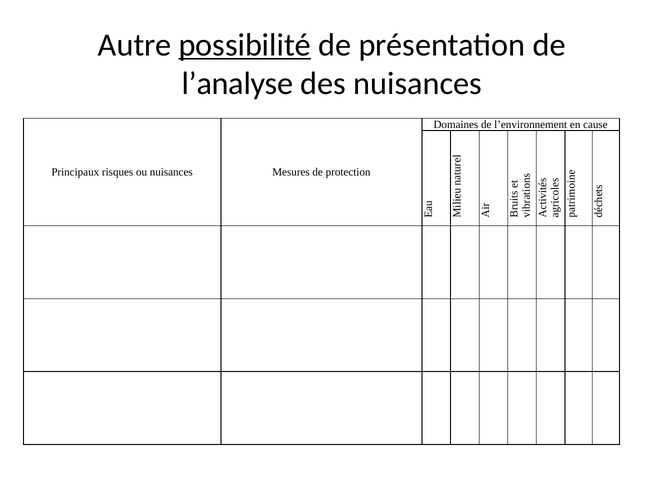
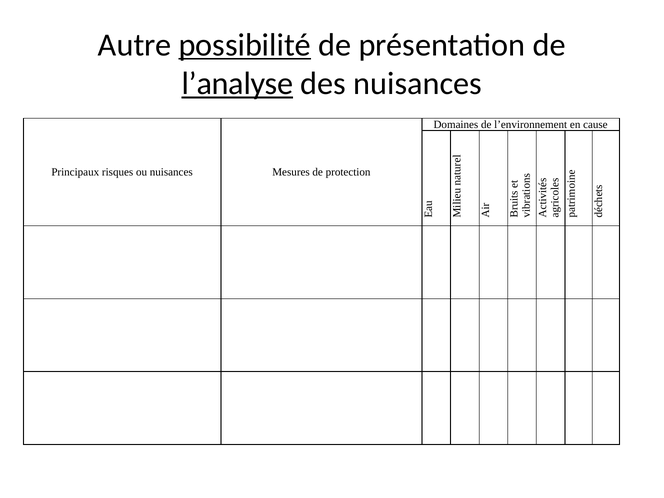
l’analyse underline: none -> present
